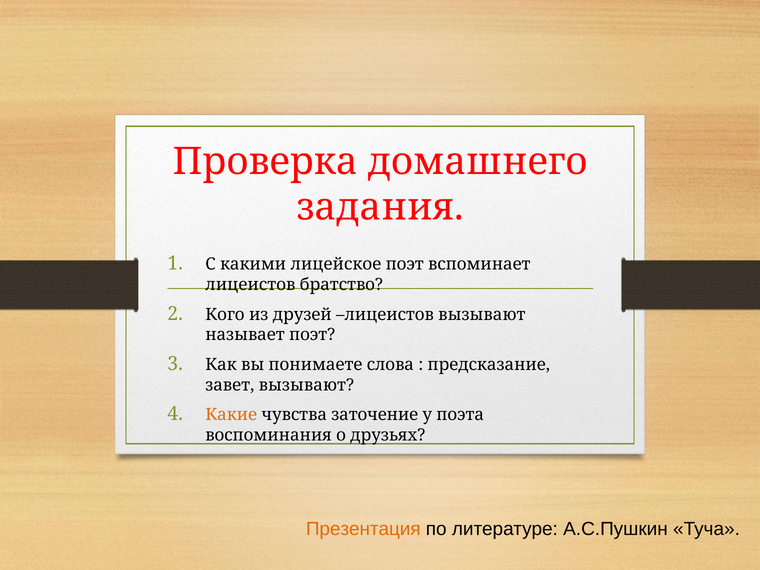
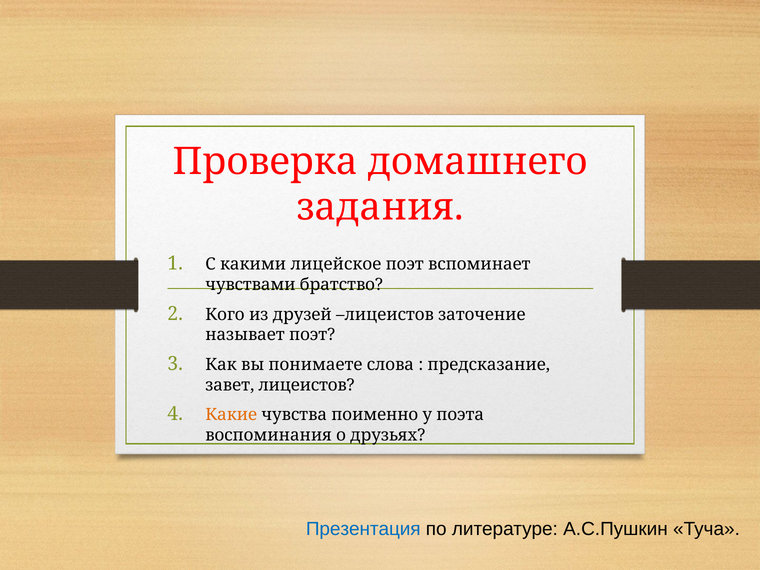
лицеистов at (250, 284): лицеистов -> чувствами
лицеистов вызывают: вызывают -> заточение
завет вызывают: вызывают -> лицеистов
заточение: заточение -> поименно
Презентация colour: orange -> blue
